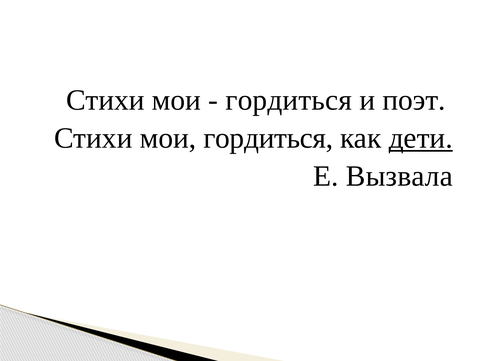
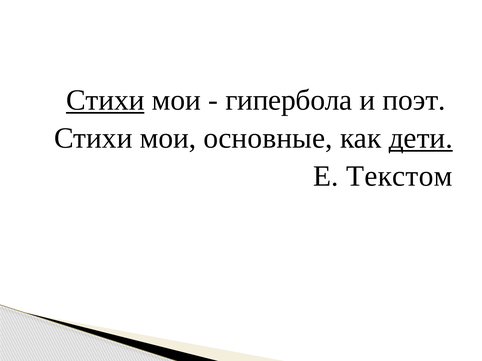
Стихи at (105, 100) underline: none -> present
гордиться at (289, 100): гордиться -> гипербола
мои гордиться: гордиться -> основные
Вызвала: Вызвала -> Текстом
